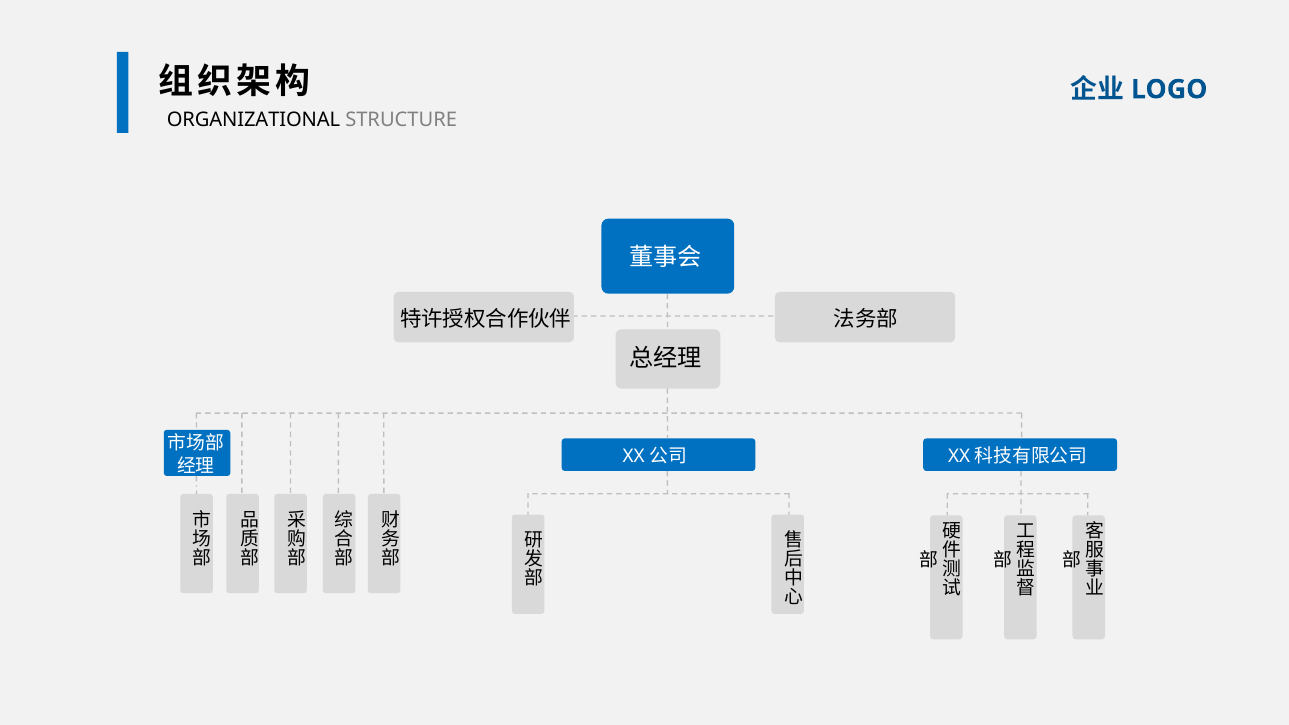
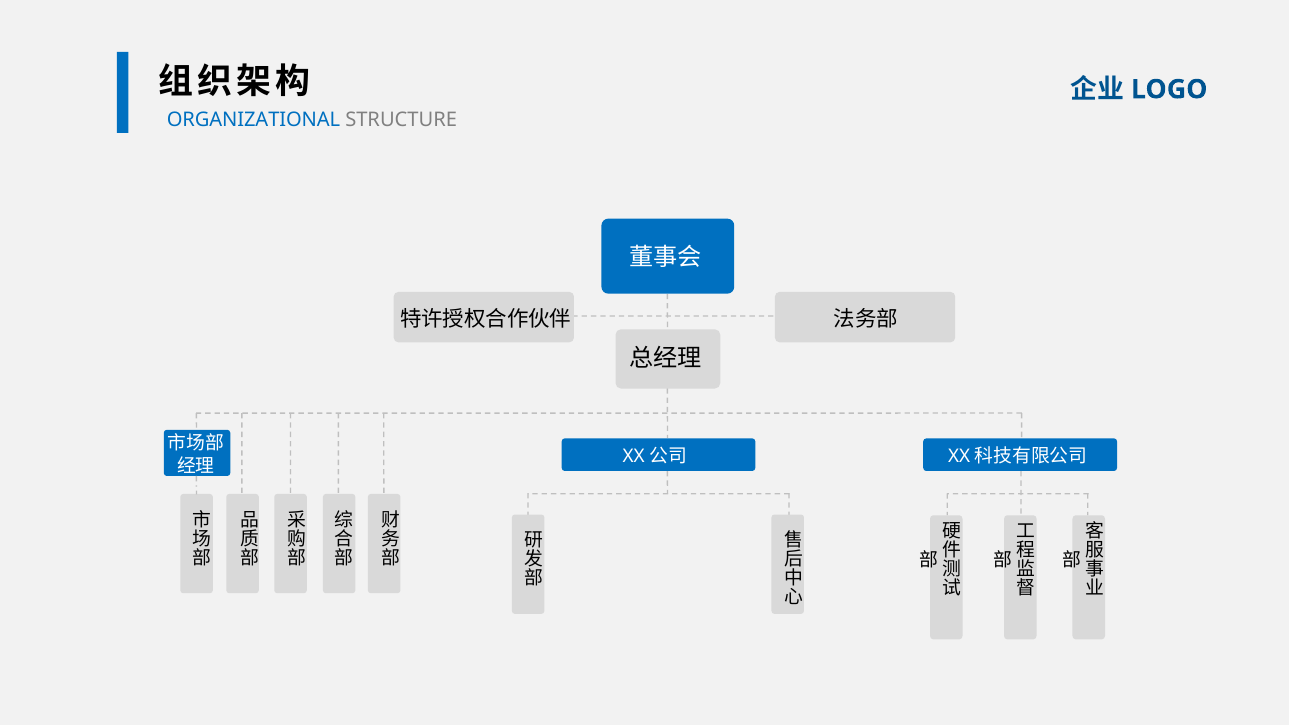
ORGANIZATIONAL colour: black -> blue
